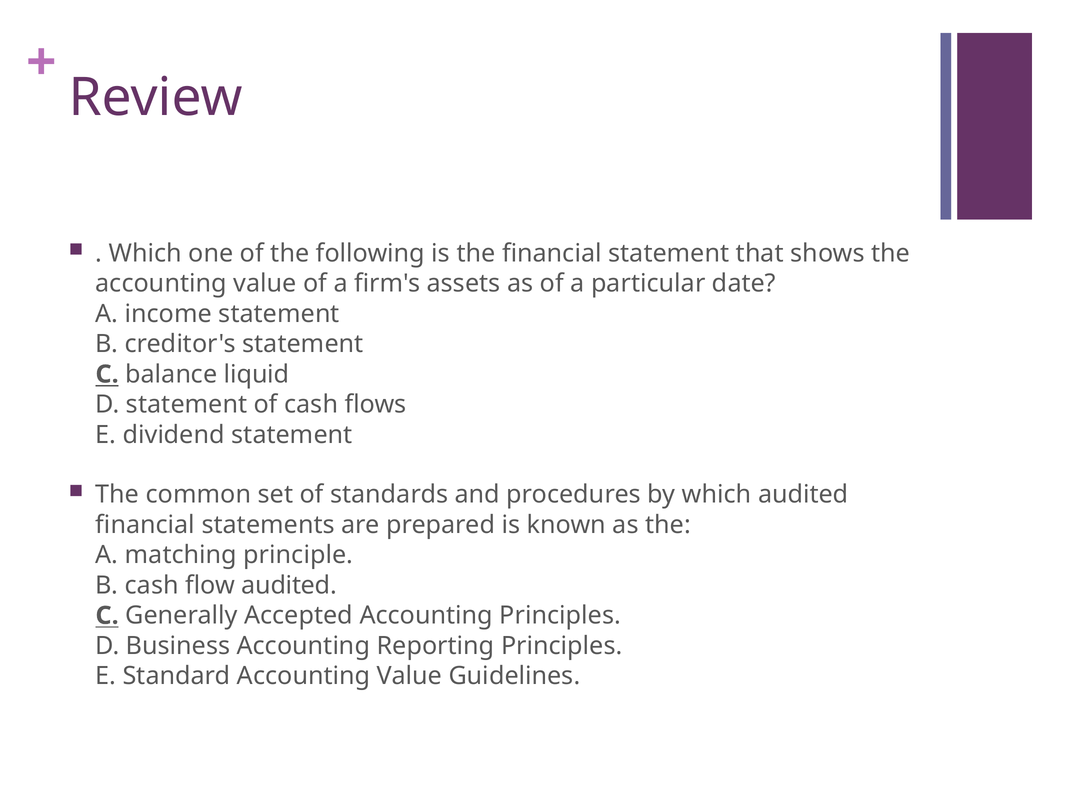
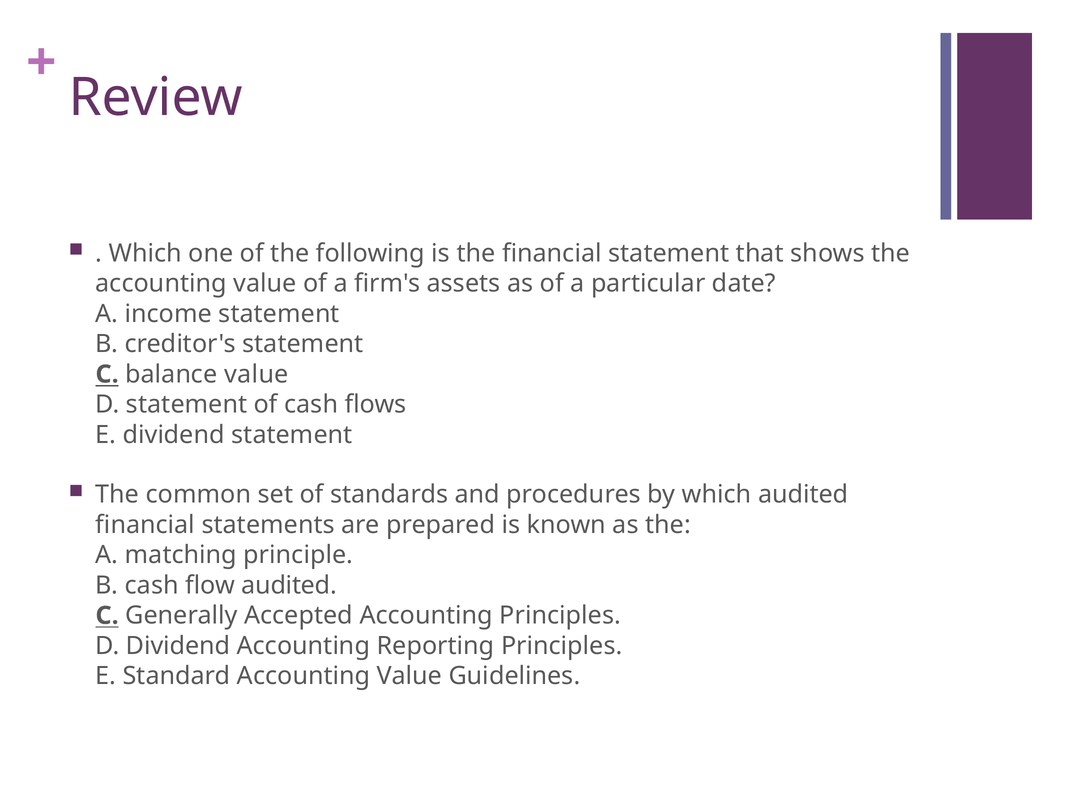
balance liquid: liquid -> value
D Business: Business -> Dividend
